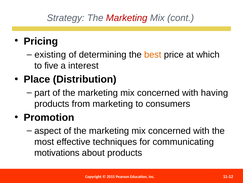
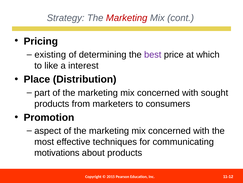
best colour: orange -> purple
five: five -> like
having: having -> sought
from marketing: marketing -> marketers
